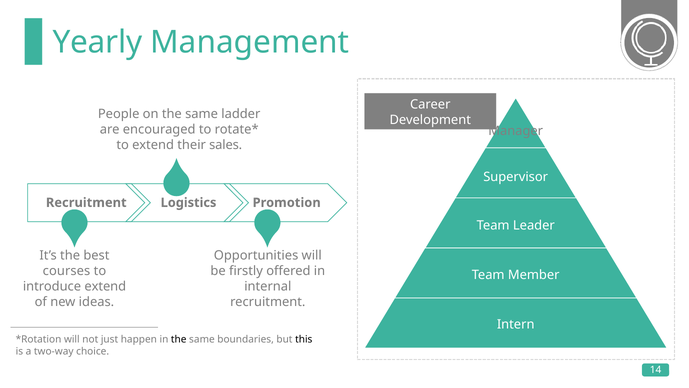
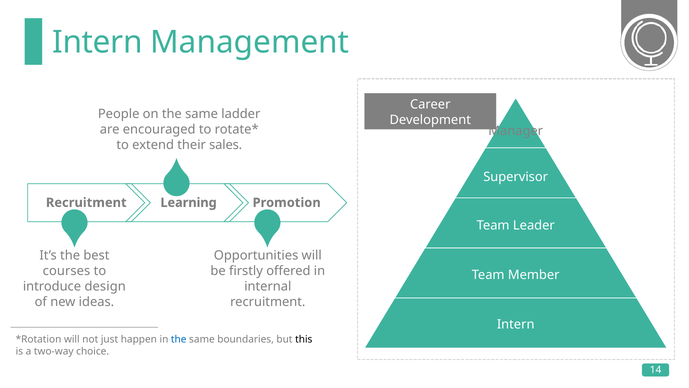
Yearly at (97, 43): Yearly -> Intern
Logistics: Logistics -> Learning
introduce extend: extend -> design
the at (179, 339) colour: black -> blue
